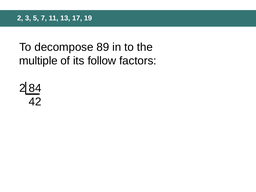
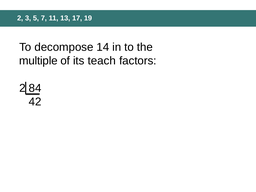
89: 89 -> 14
follow: follow -> teach
